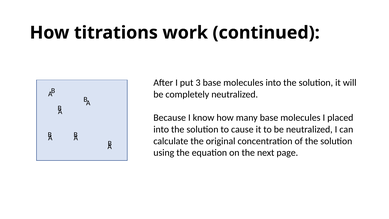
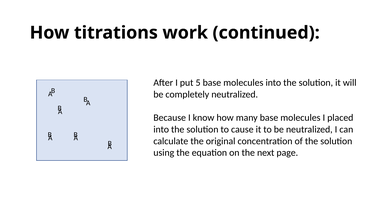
3: 3 -> 5
